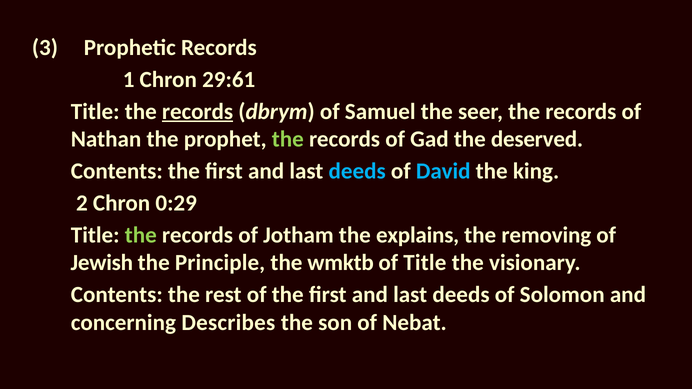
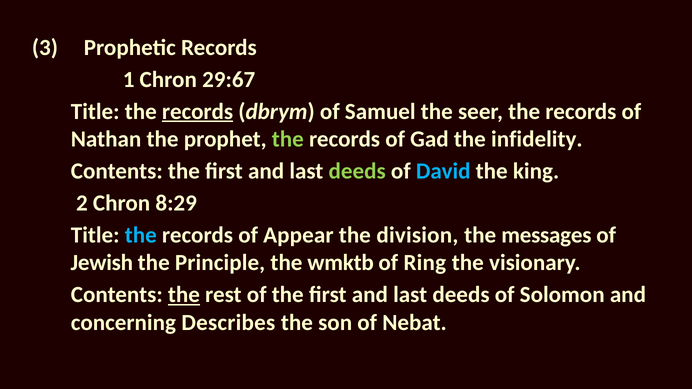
29:61: 29:61 -> 29:67
deserved: deserved -> infidelity
deeds at (357, 171) colour: light blue -> light green
0:29: 0:29 -> 8:29
the at (141, 235) colour: light green -> light blue
Jotham: Jotham -> Appear
explains: explains -> division
removing: removing -> messages
of Title: Title -> Ring
the at (184, 295) underline: none -> present
